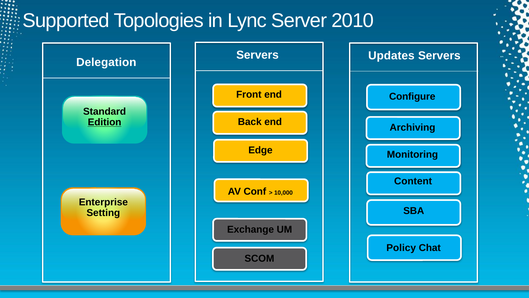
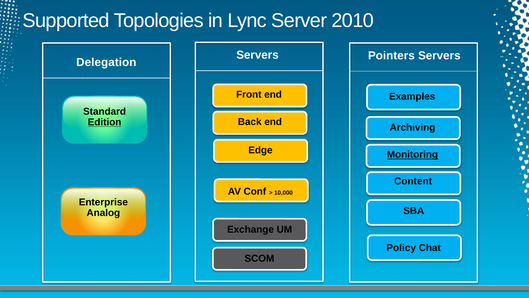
Updates: Updates -> Pointers
Configure: Configure -> Examples
Monitoring underline: none -> present
Setting: Setting -> Analog
